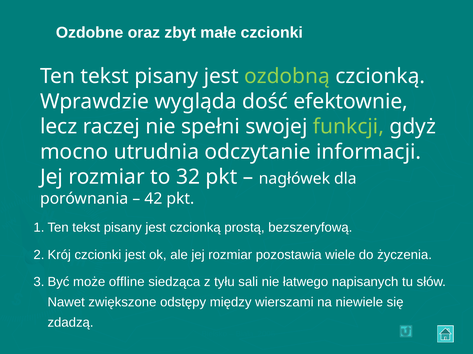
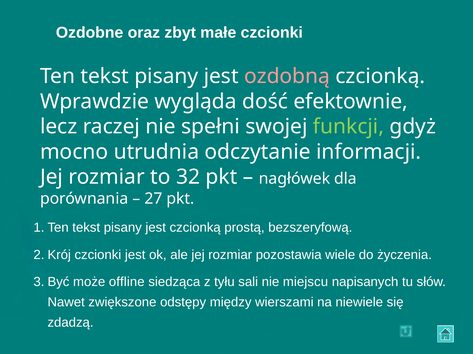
ozdobną colour: light green -> pink
42: 42 -> 27
łatwego: łatwego -> miejscu
